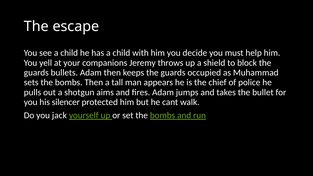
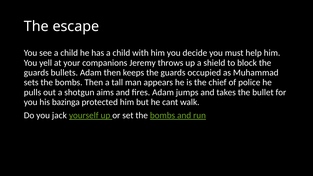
silencer: silencer -> bazinga
